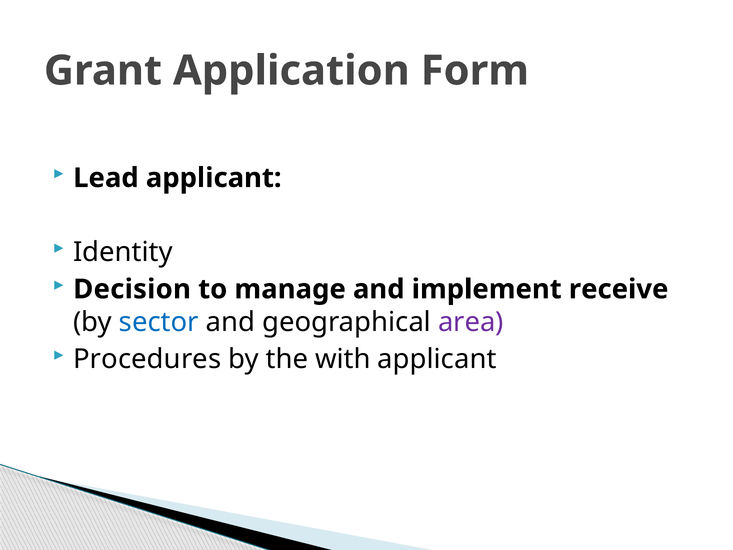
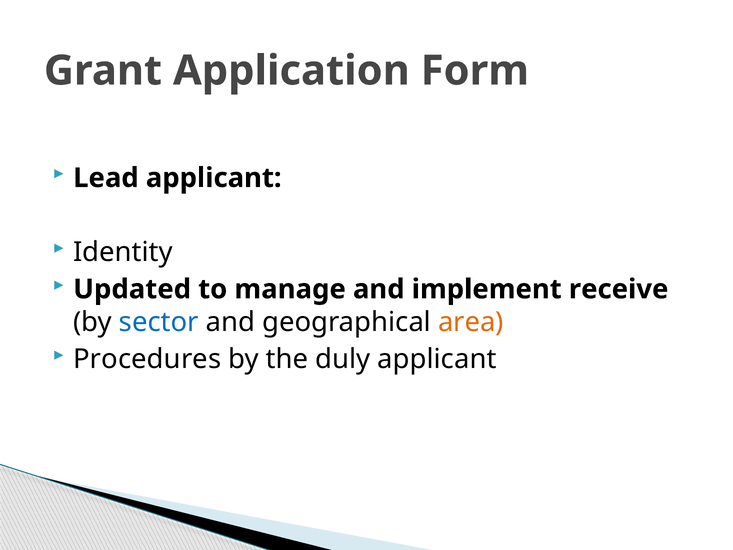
Decision: Decision -> Updated
area colour: purple -> orange
with: with -> duly
